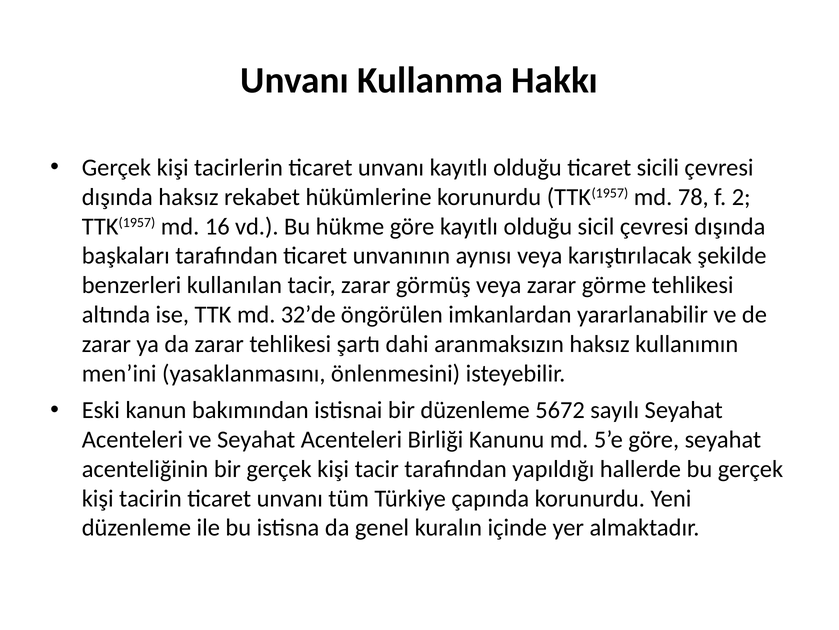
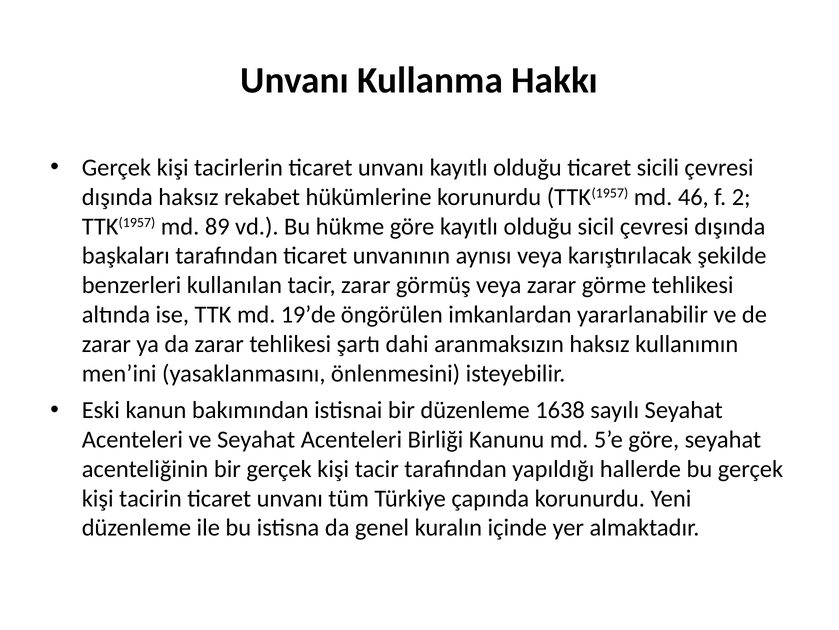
78: 78 -> 46
16: 16 -> 89
32’de: 32’de -> 19’de
5672: 5672 -> 1638
